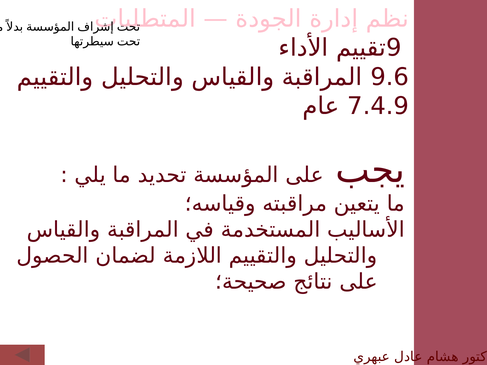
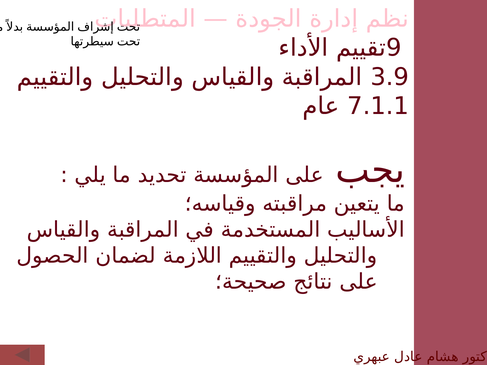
9.6: 9.6 -> 3.9
7.4.9: 7.4.9 -> 7.1.1
